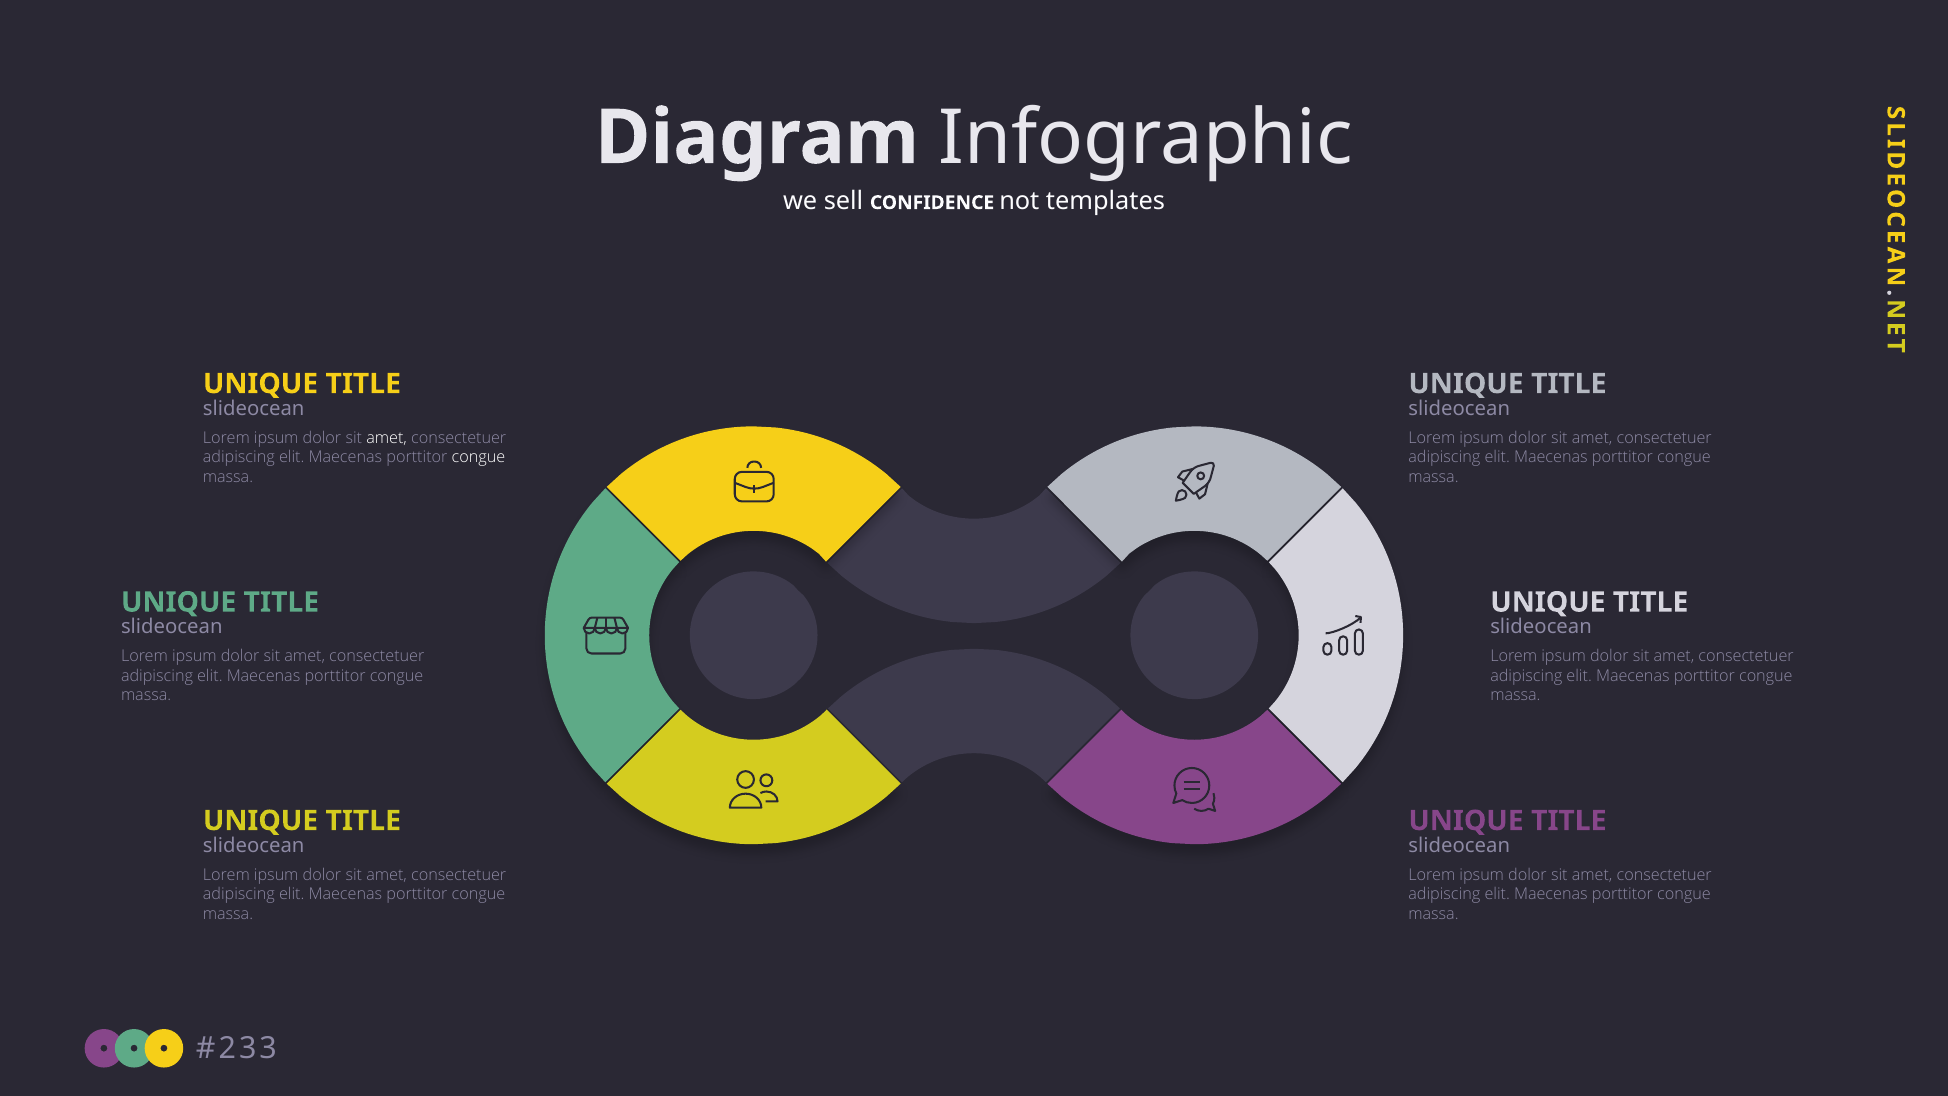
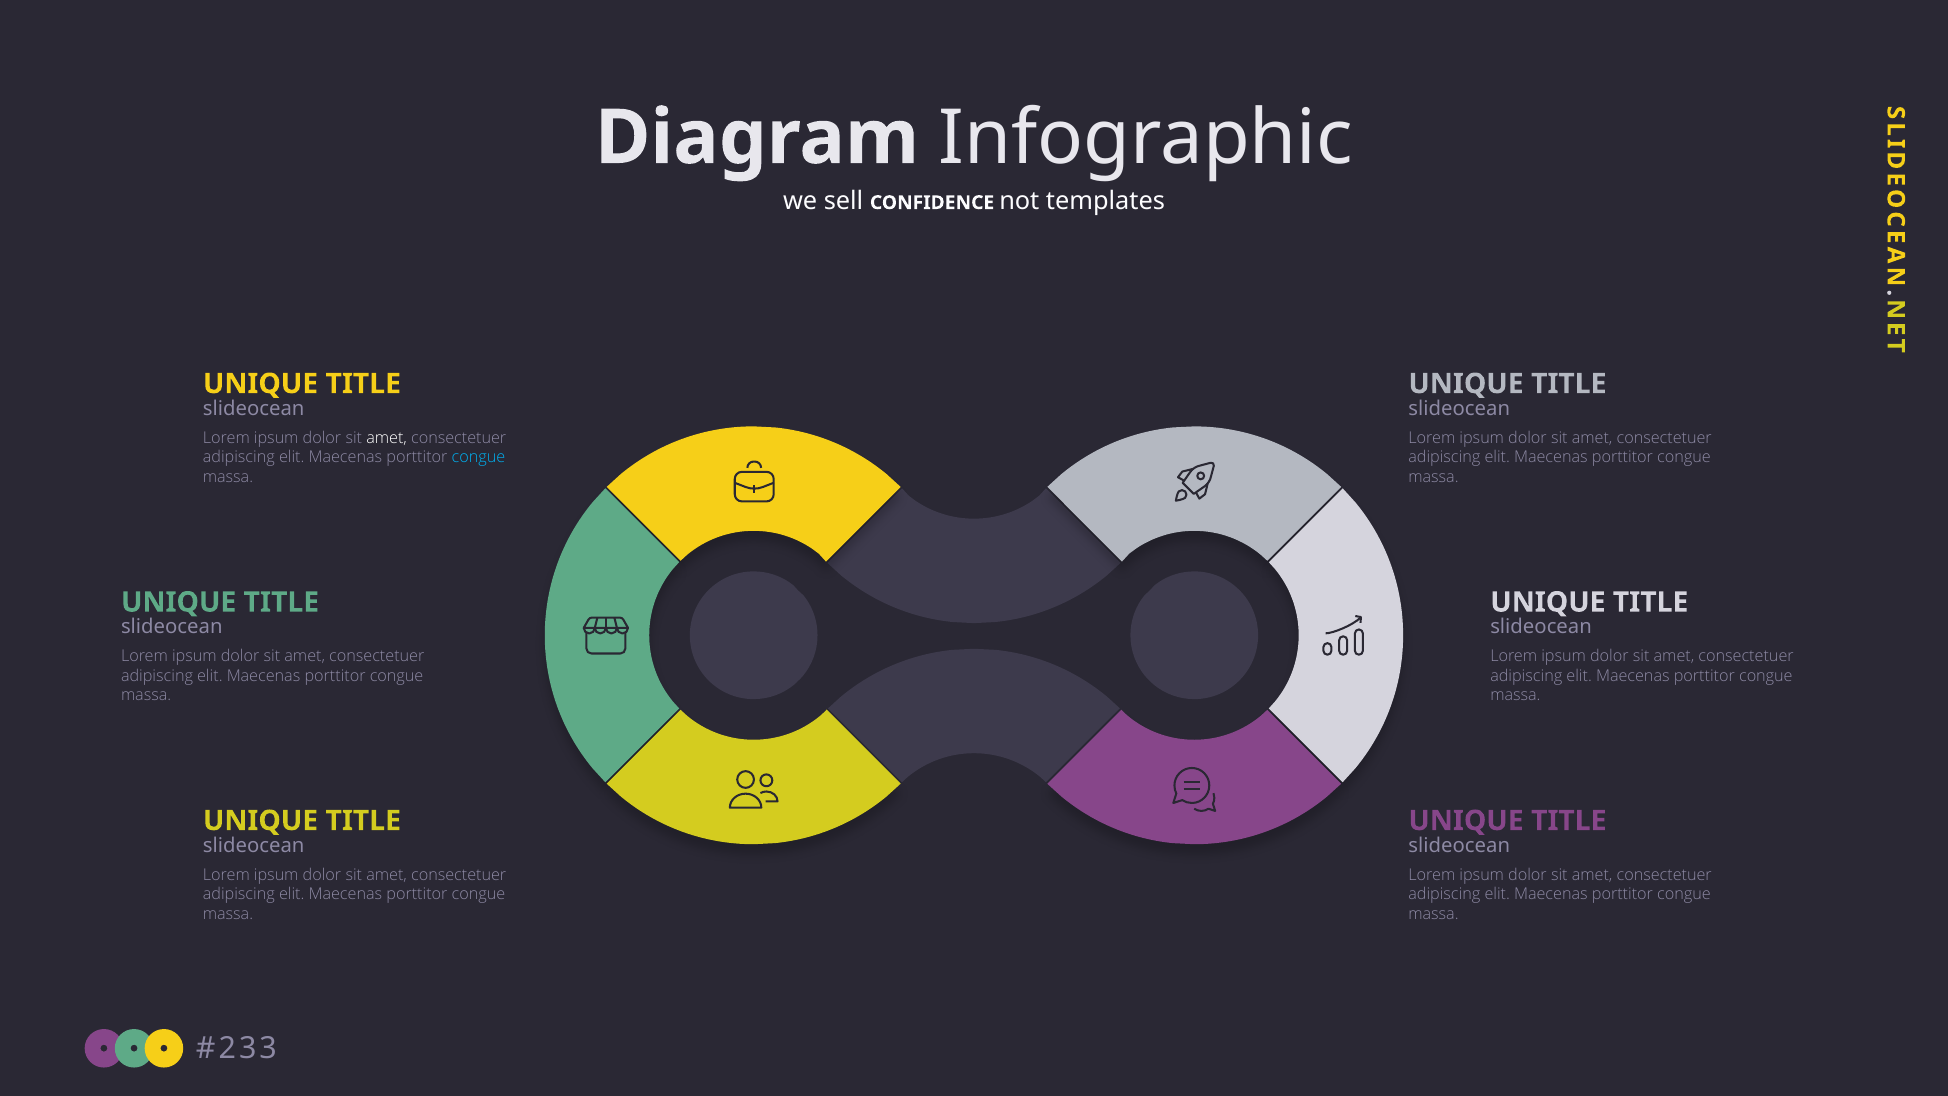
congue at (478, 457) colour: white -> light blue
